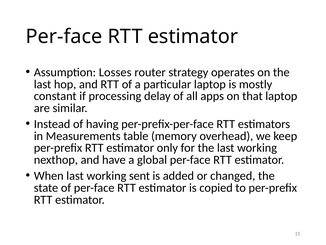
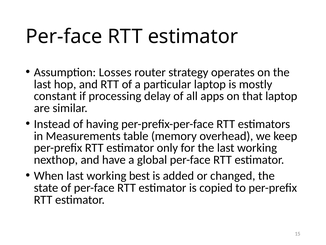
sent: sent -> best
